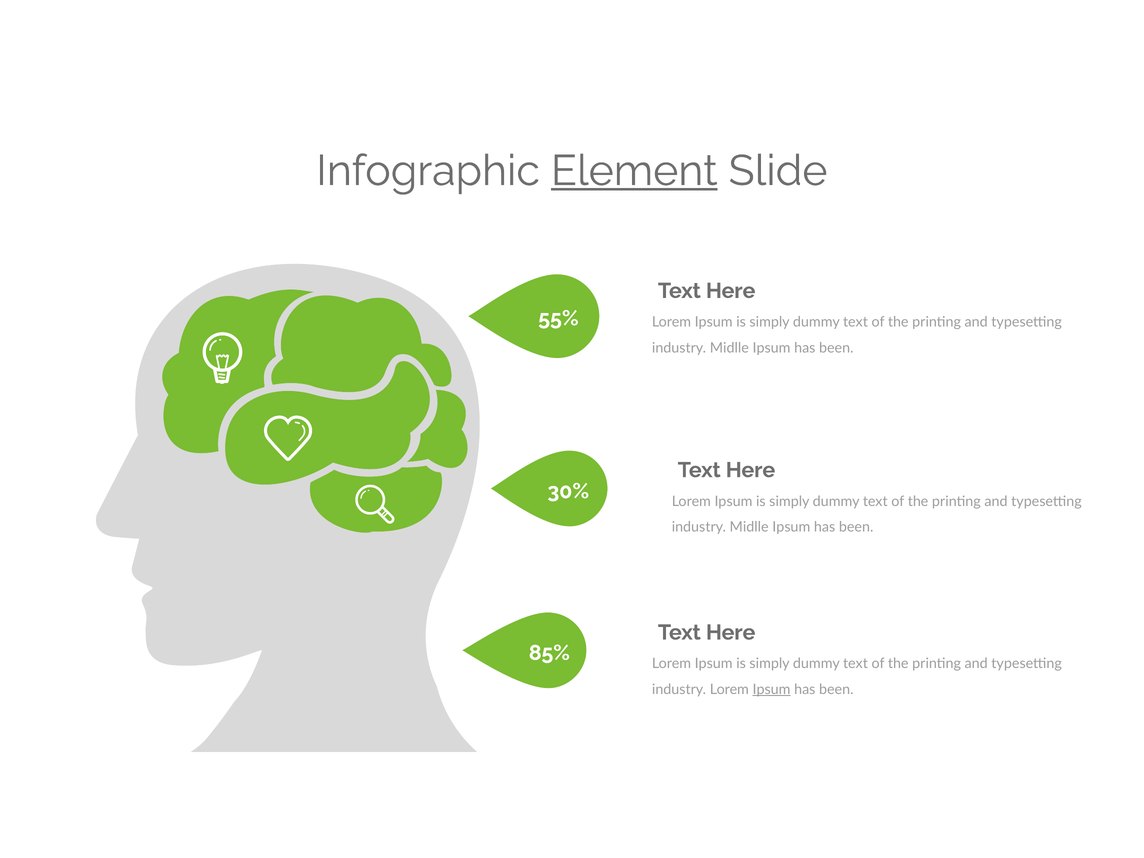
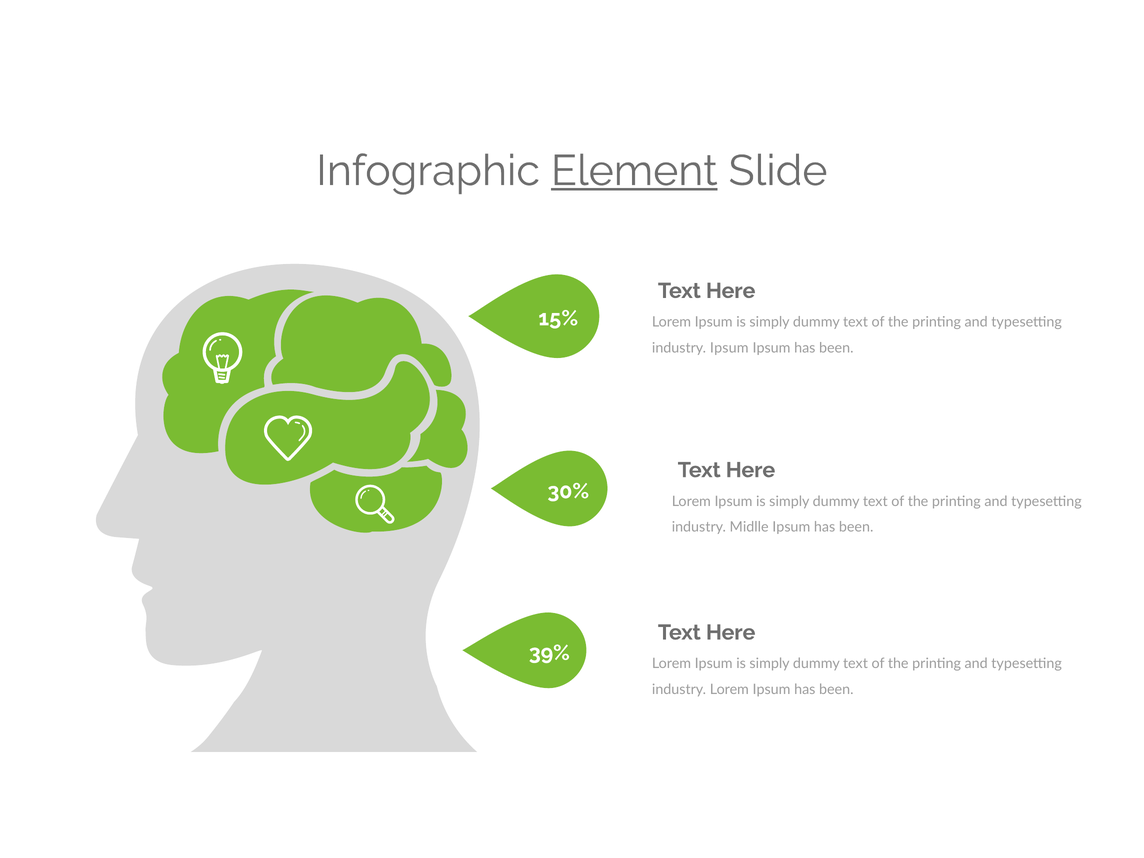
55%: 55% -> 15%
Midlle at (729, 348): Midlle -> Ipsum
85%: 85% -> 39%
Ipsum at (772, 690) underline: present -> none
